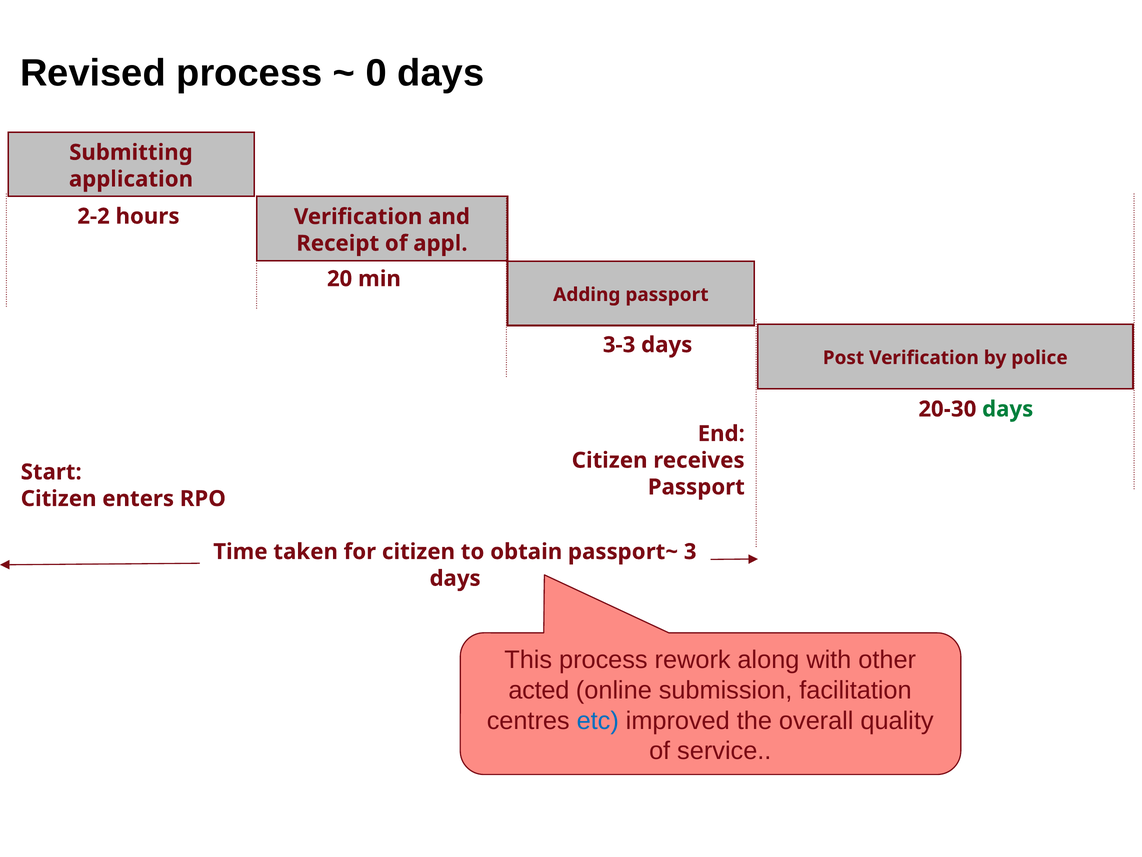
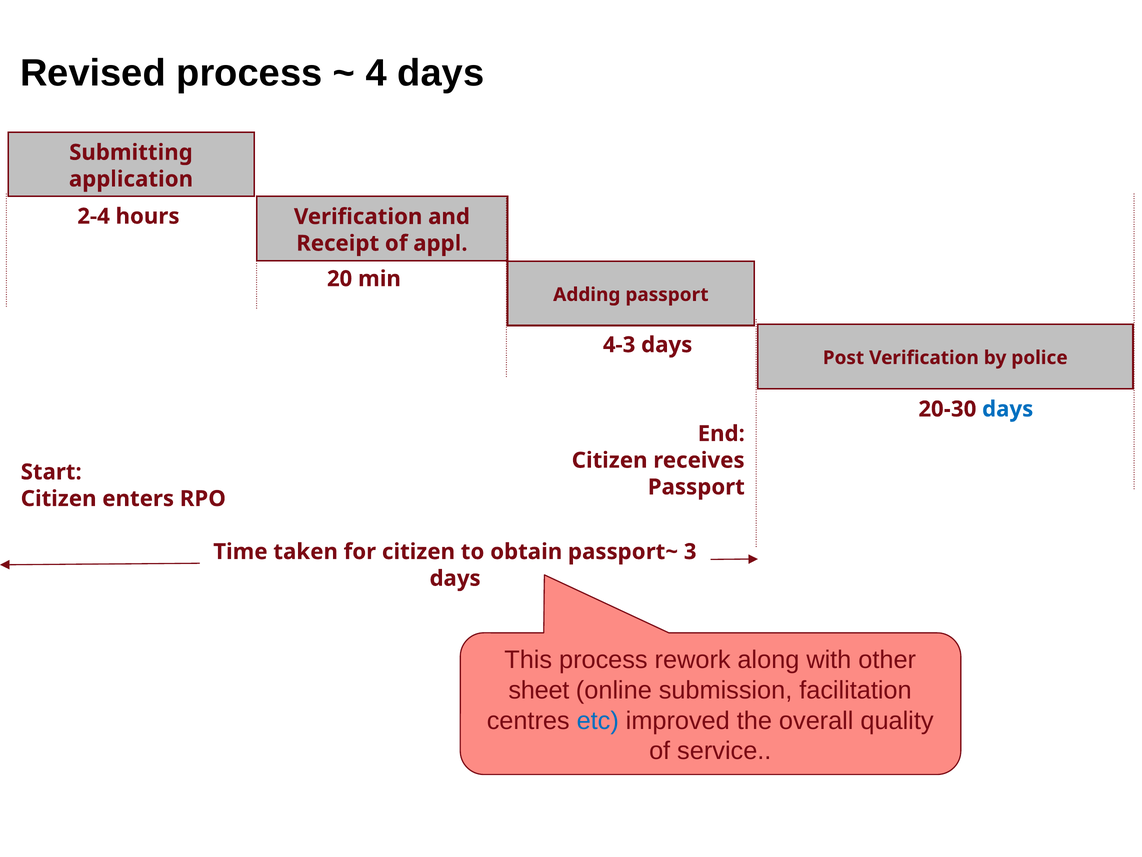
0: 0 -> 4
2-2: 2-2 -> 2-4
3-3: 3-3 -> 4-3
days at (1008, 409) colour: green -> blue
acted: acted -> sheet
